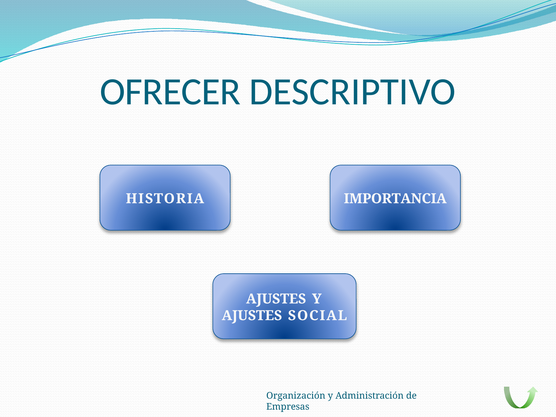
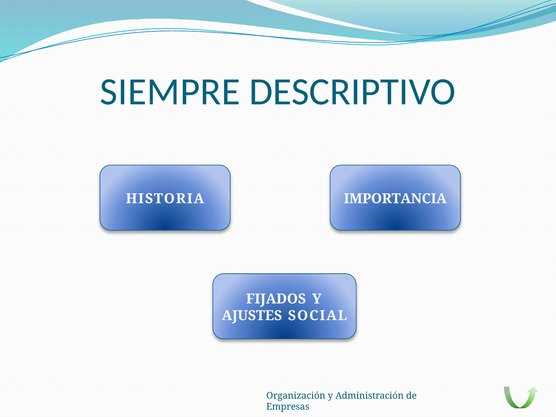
OFRECER: OFRECER -> SIEMPRE
AJUSTES at (276, 299): AJUSTES -> FIJADOS
